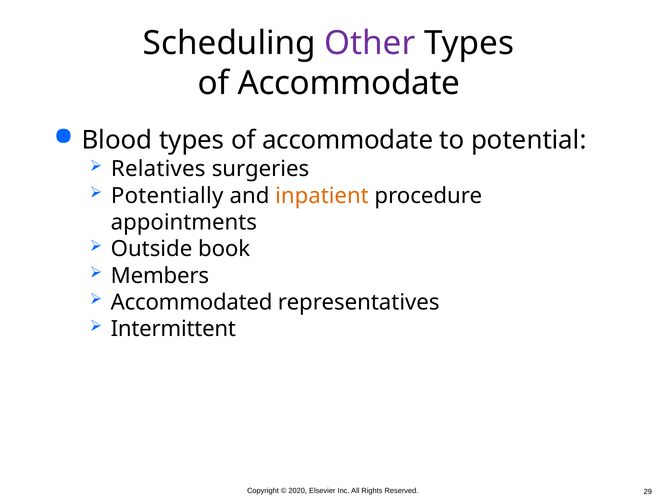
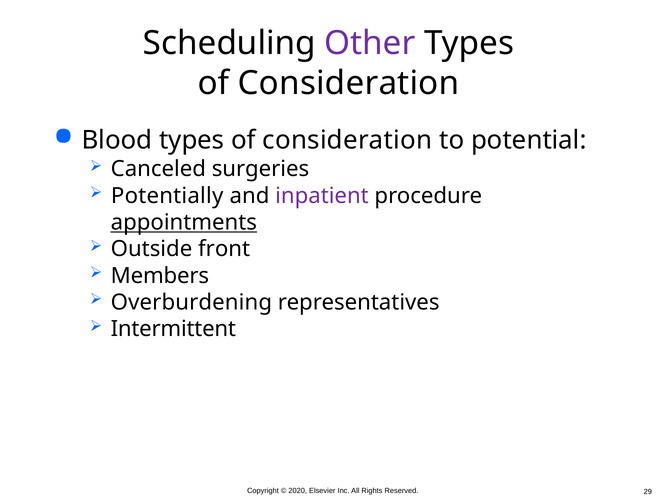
Accommodate at (349, 83): Accommodate -> Consideration
accommodate at (348, 140): accommodate -> consideration
Relatives: Relatives -> Canceled
inpatient colour: orange -> purple
appointments underline: none -> present
book: book -> front
Accommodated: Accommodated -> Overburdening
